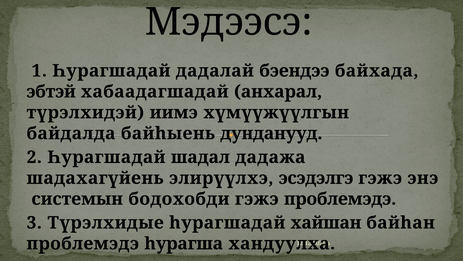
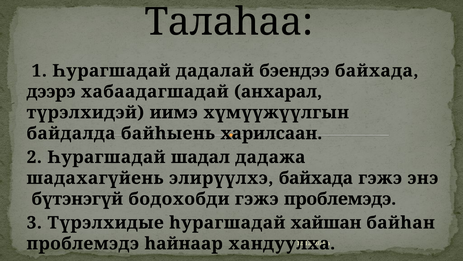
Мэдээсэ: Мэдээсэ -> Талаһаа
эбтэй: эбтэй -> дээрэ
дунданууд: дунданууд -> харилсаан
элирүүлхэ эсэдэлгэ: эсэдэлгэ -> байхада
системын: системын -> бүтэнэгүй
һурагша: һурагша -> һайнаар
